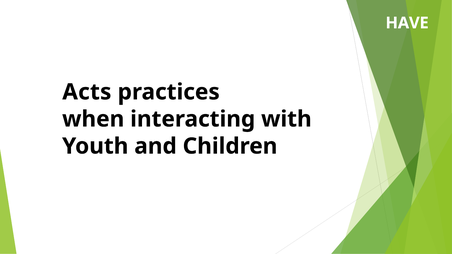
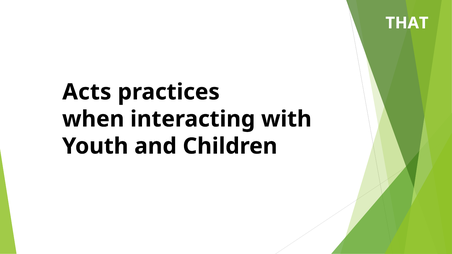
HAVE: HAVE -> THAT
